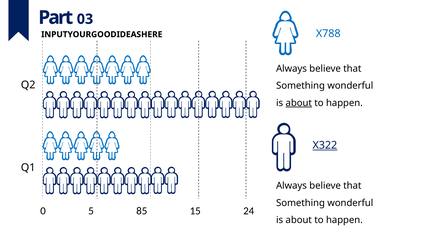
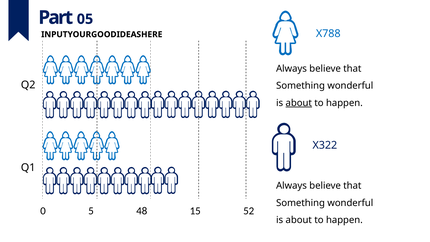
03: 03 -> 05
X322 underline: present -> none
85: 85 -> 48
24: 24 -> 52
